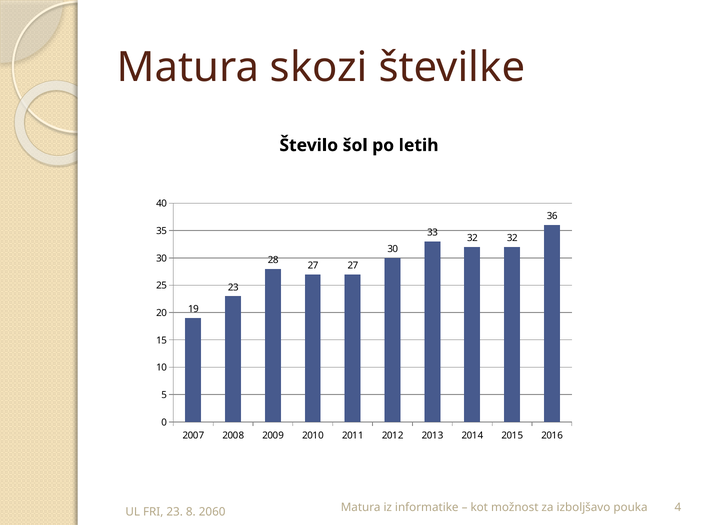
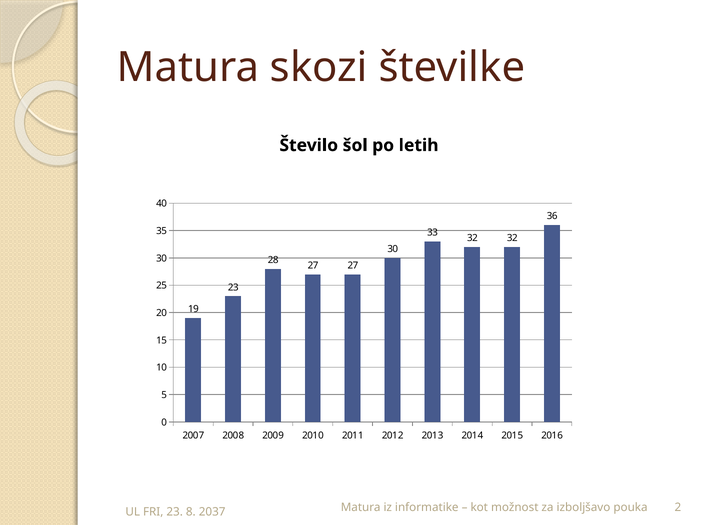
4: 4 -> 2
2060: 2060 -> 2037
